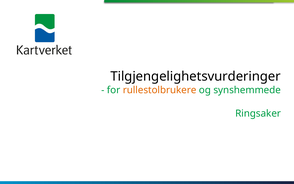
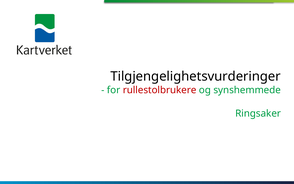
rullestolbrukere colour: orange -> red
